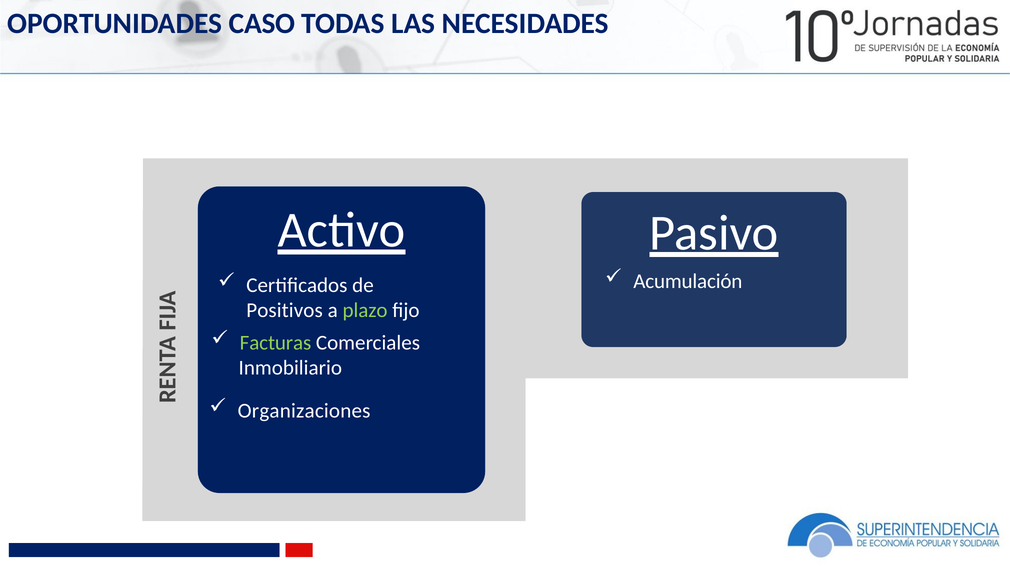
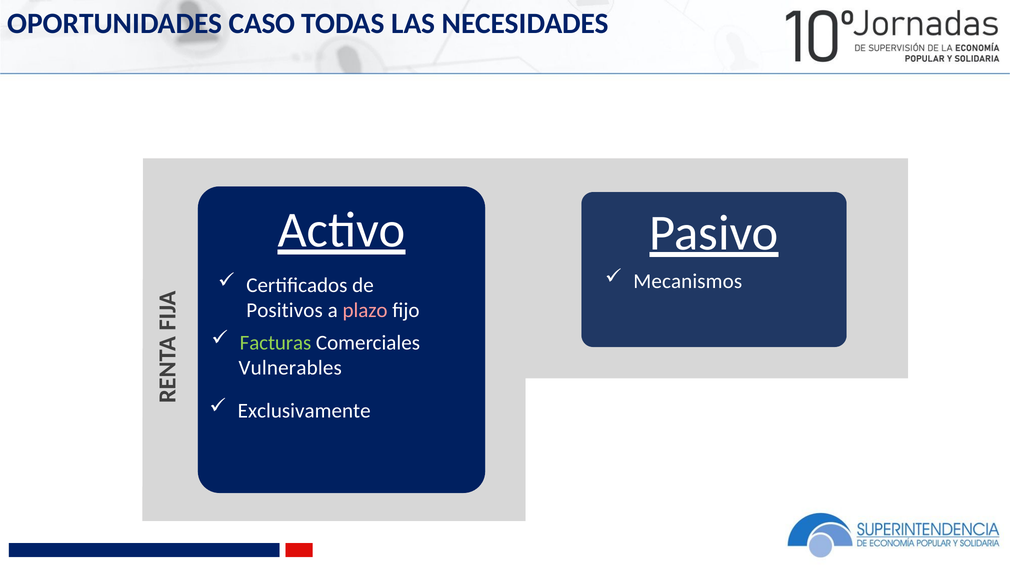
Acumulación: Acumulación -> Mecanismos
plazo colour: light green -> pink
Inmobiliario: Inmobiliario -> Vulnerables
Organizaciones: Organizaciones -> Exclusivamente
